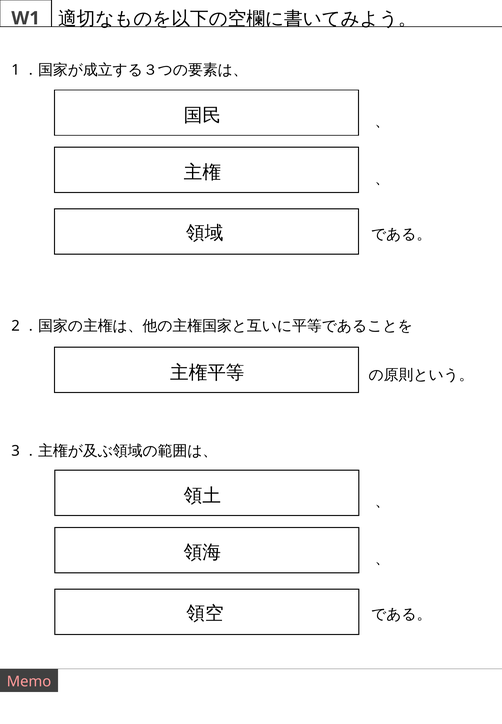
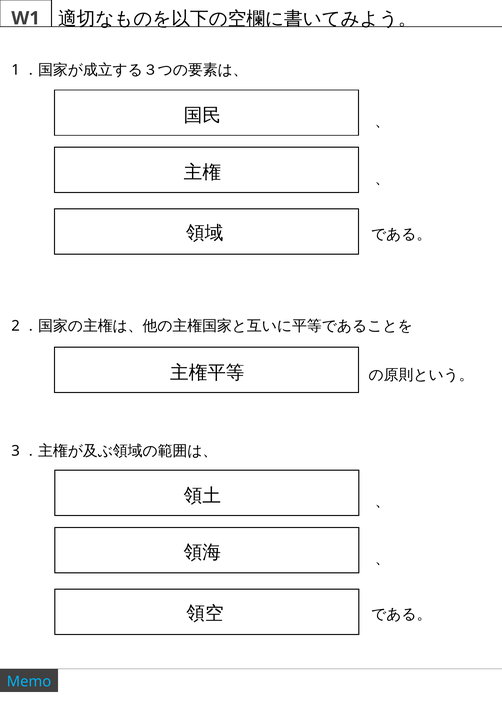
Memo colour: pink -> light blue
